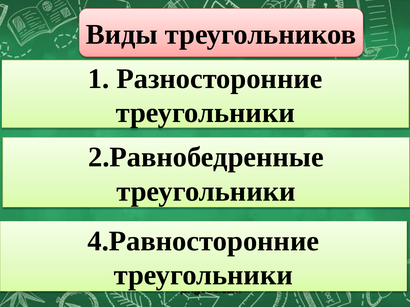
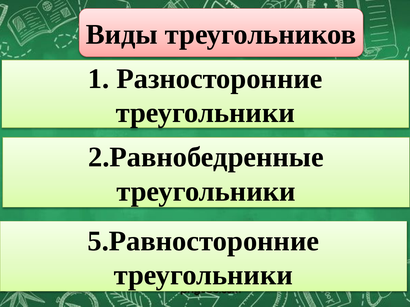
4.Равносторонние: 4.Равносторонние -> 5.Равносторонние
